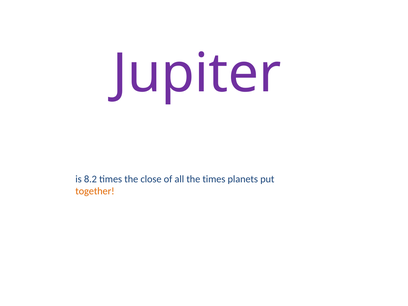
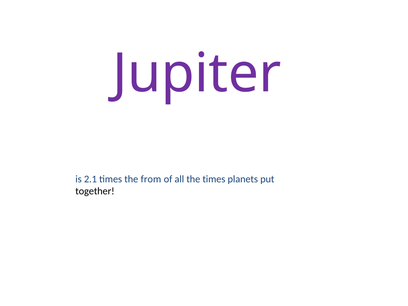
8.2: 8.2 -> 2.1
close: close -> from
together colour: orange -> black
